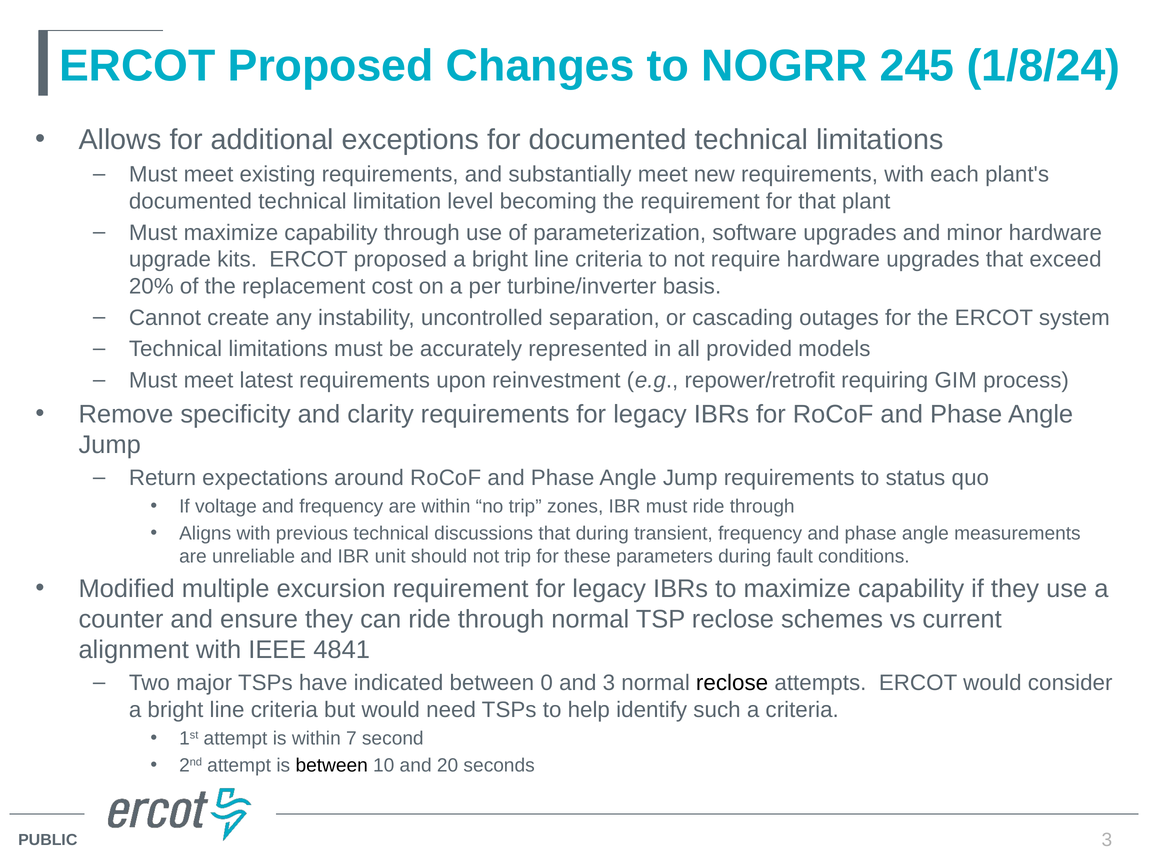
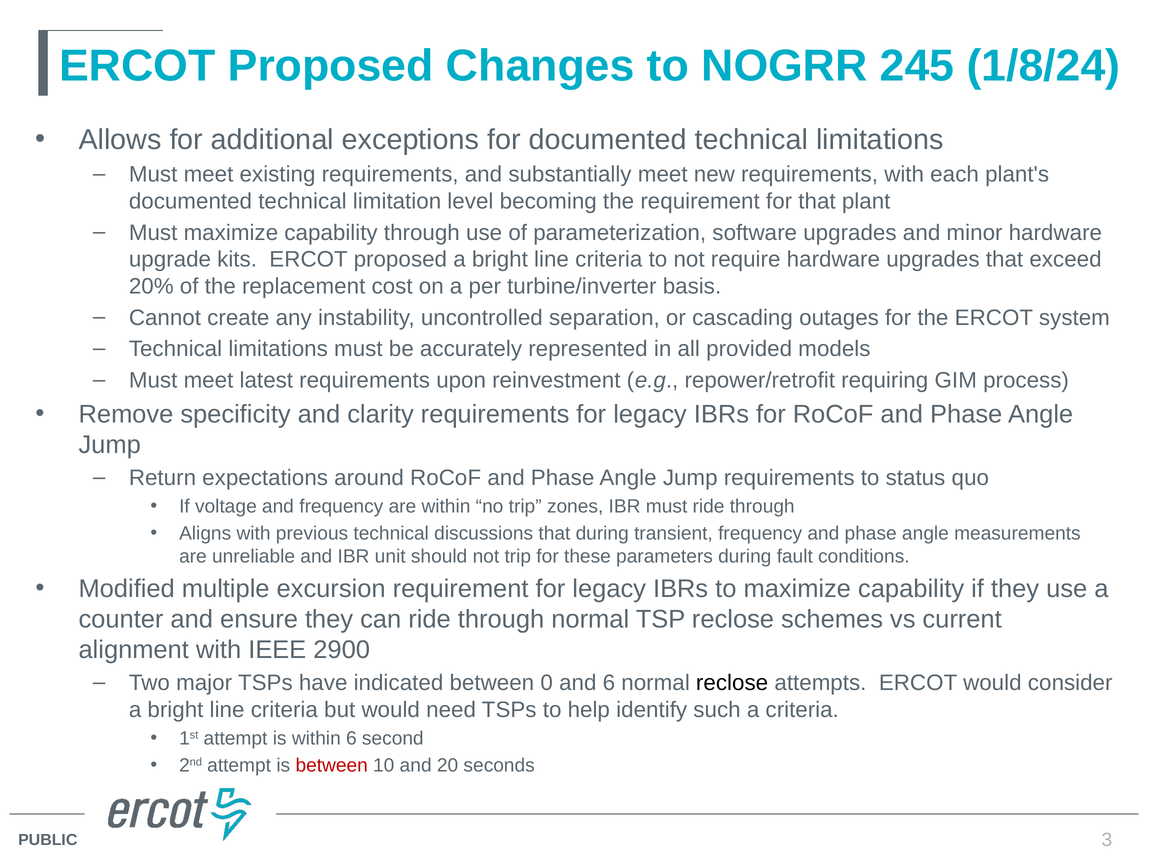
4841: 4841 -> 2900
and 3: 3 -> 6
within 7: 7 -> 6
between at (332, 766) colour: black -> red
